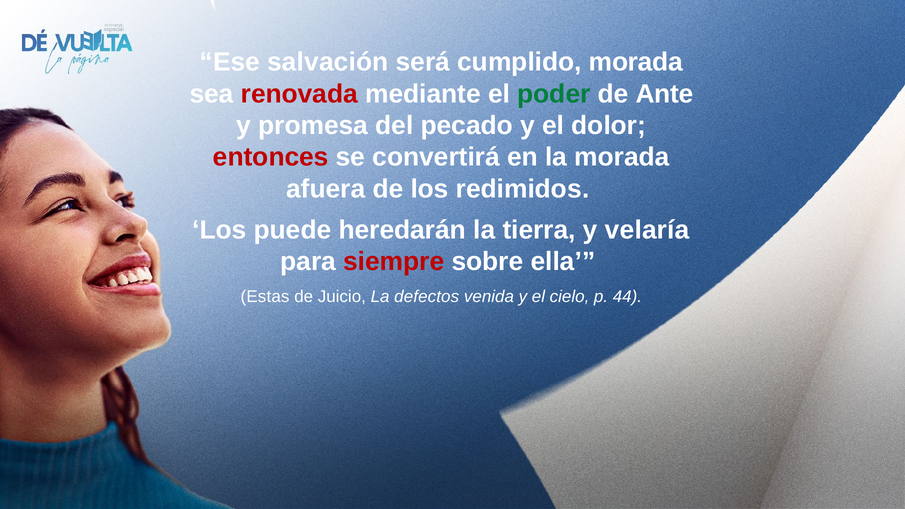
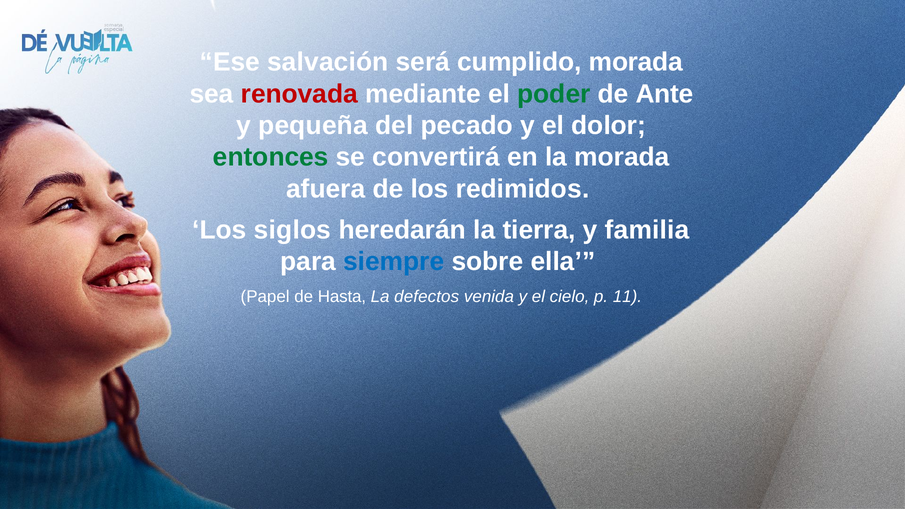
promesa: promesa -> pequeña
entonces colour: red -> green
puede: puede -> siglos
velaría: velaría -> familia
siempre colour: red -> blue
Estas: Estas -> Papel
Juicio: Juicio -> Hasta
44: 44 -> 11
